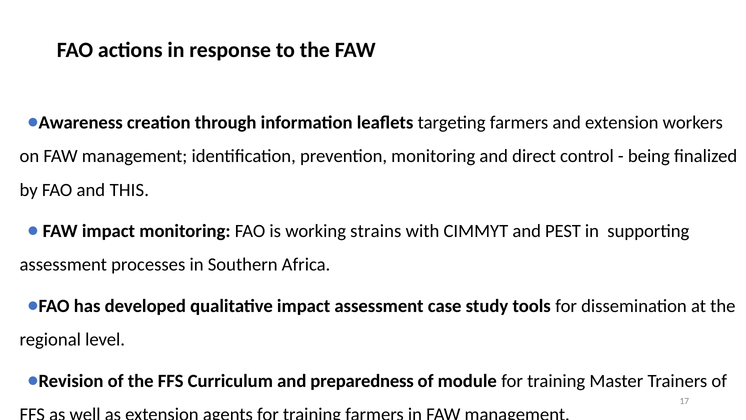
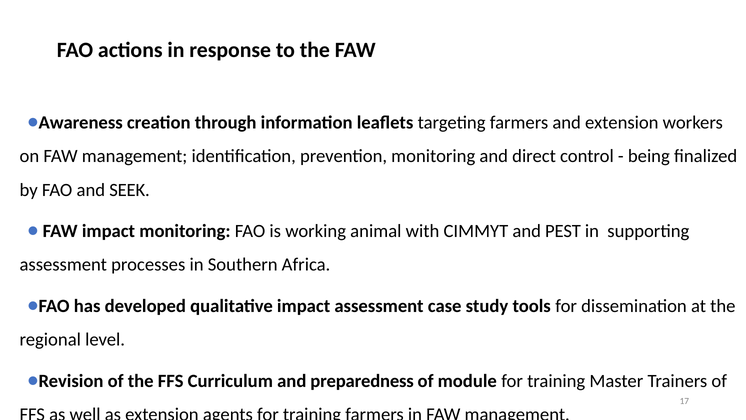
THIS: THIS -> SEEK
strains: strains -> animal
